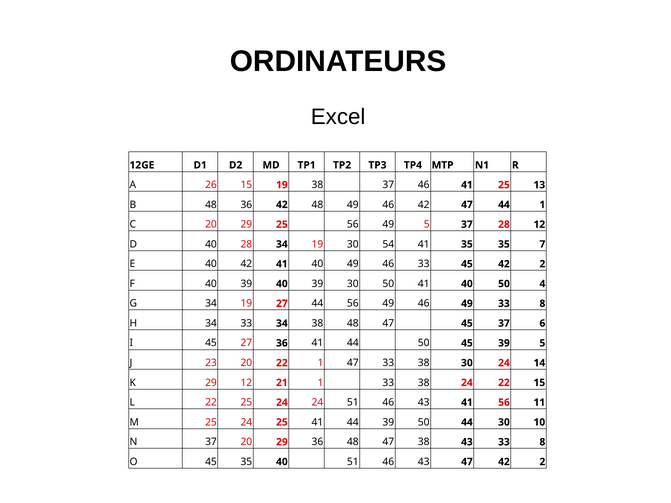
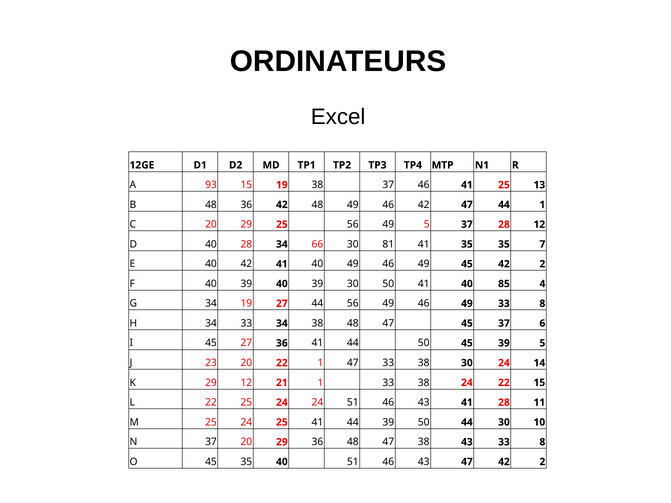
26: 26 -> 93
28 34 19: 19 -> 66
54: 54 -> 81
40 49 46 33: 33 -> 49
40 50: 50 -> 85
41 56: 56 -> 28
